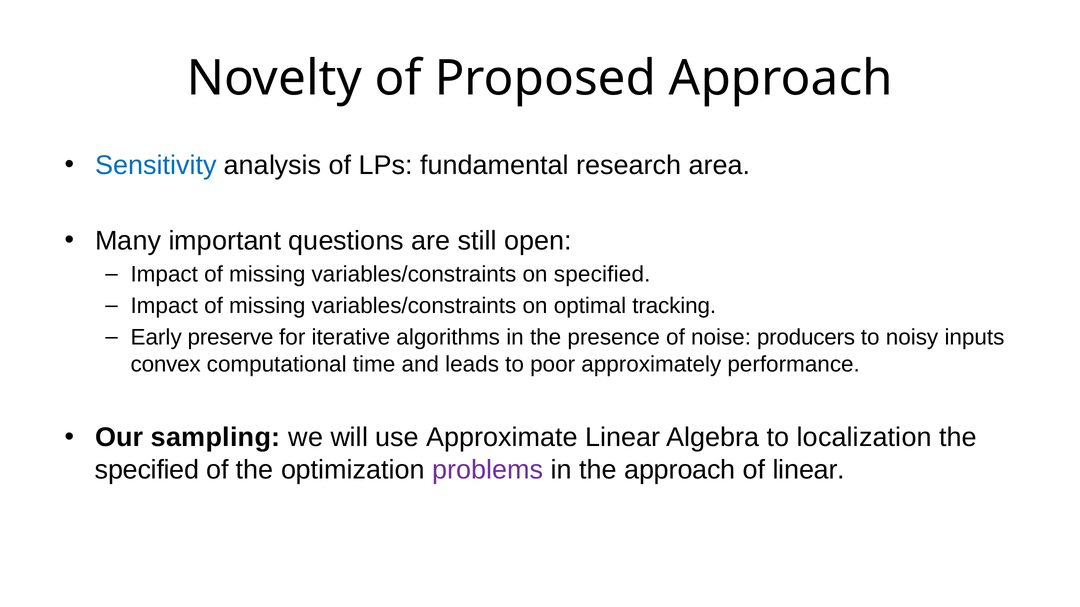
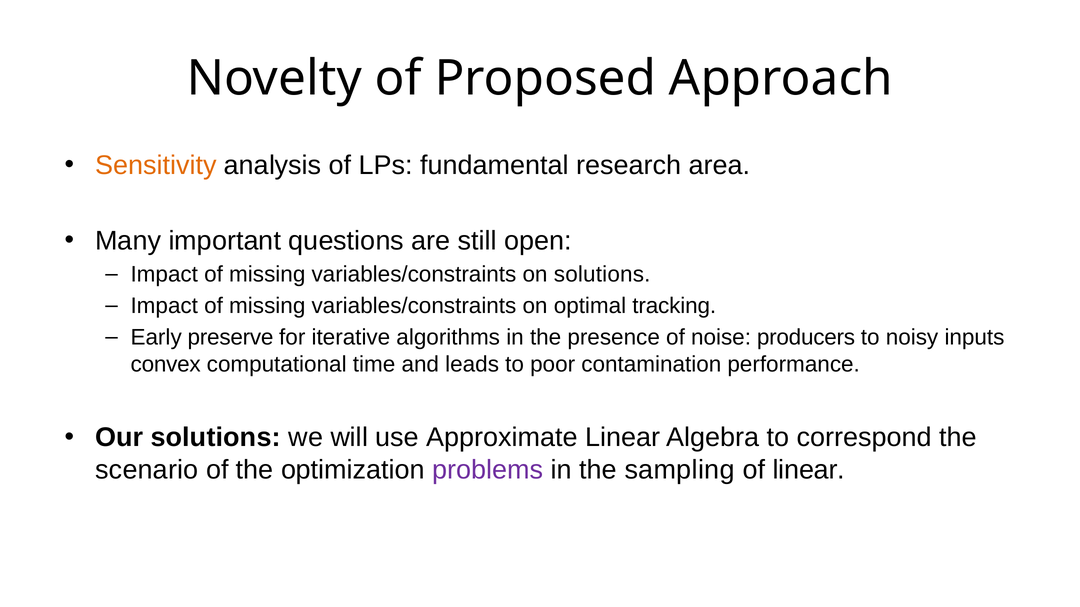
Sensitivity colour: blue -> orange
on specified: specified -> solutions
approximately: approximately -> contamination
Our sampling: sampling -> solutions
localization: localization -> correspond
specified at (147, 470): specified -> scenario
the approach: approach -> sampling
